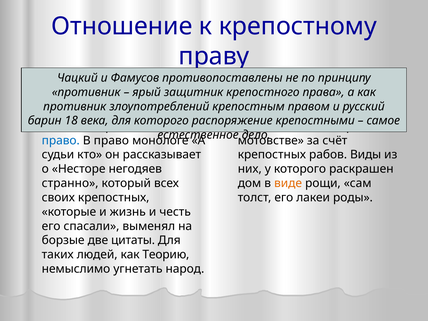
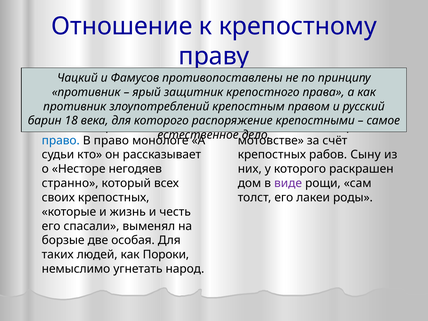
Виды: Виды -> Сыну
виде colour: orange -> purple
цитаты: цитаты -> особая
Теорию: Теорию -> Пороки
